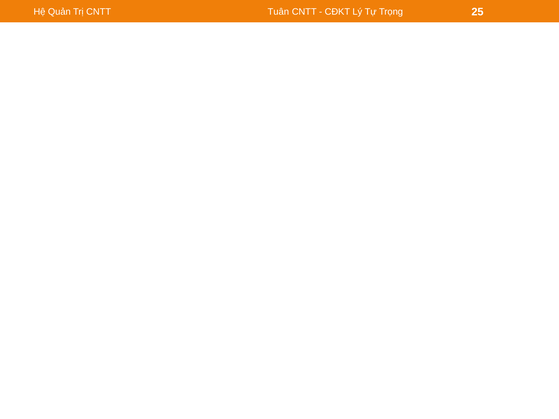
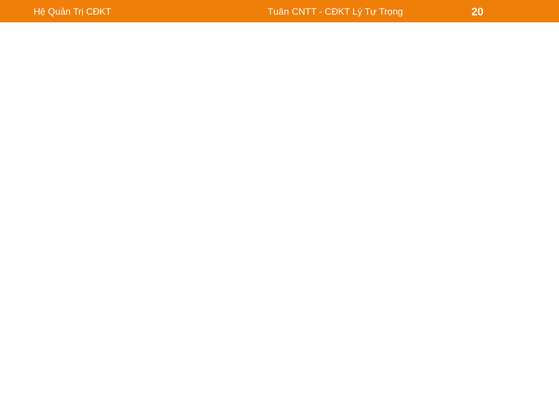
Trị CNTT: CNTT -> CĐKT
25: 25 -> 20
